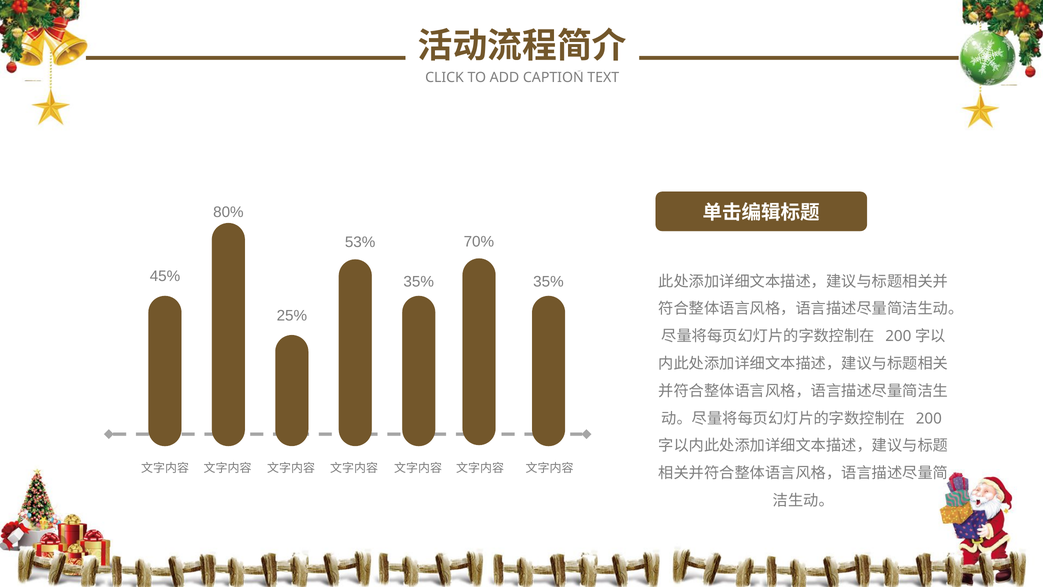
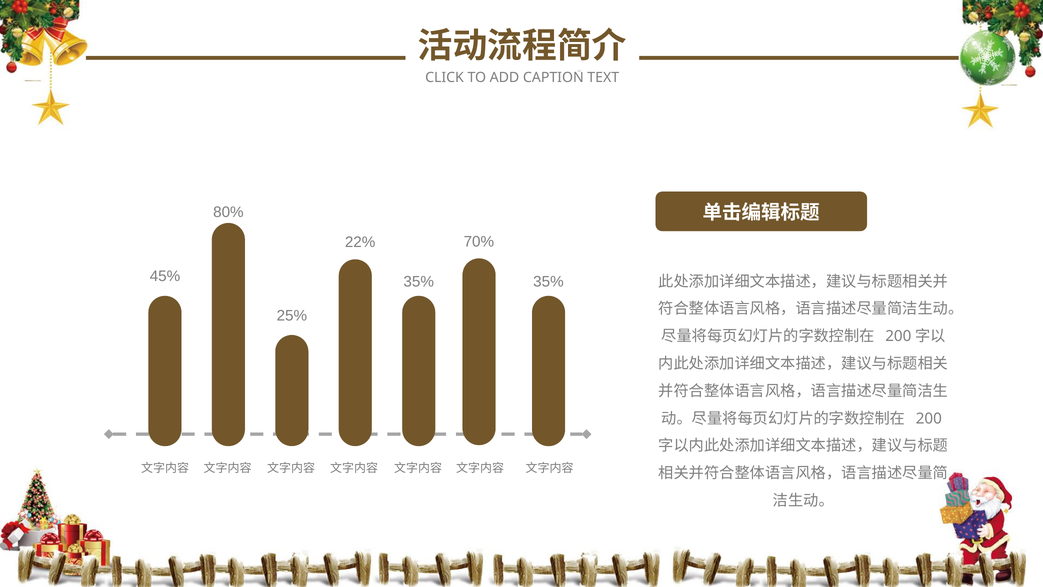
53%: 53% -> 22%
